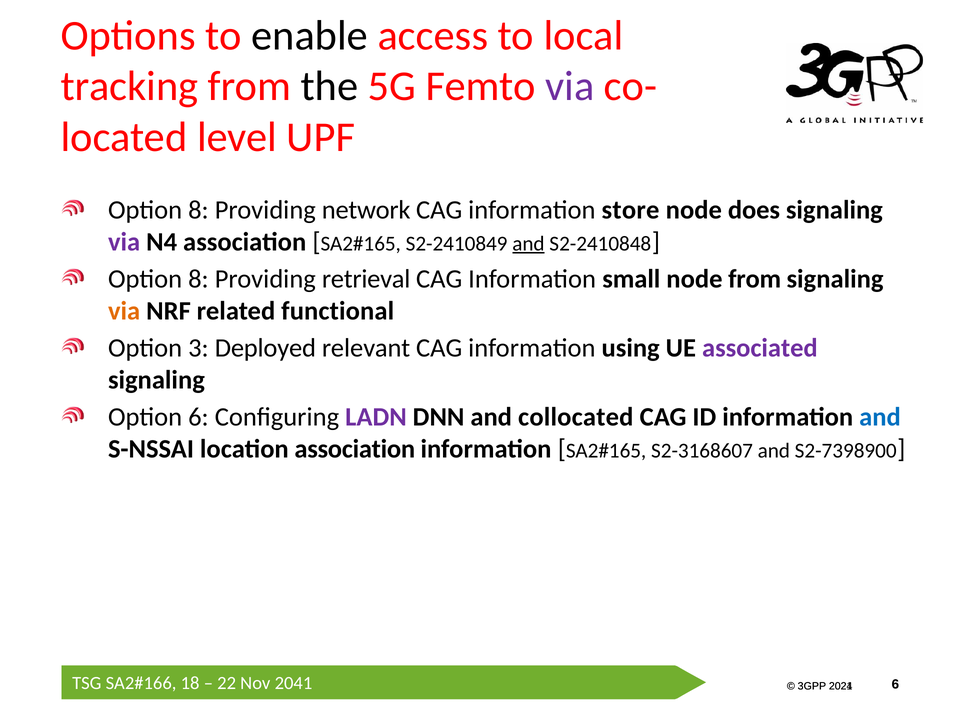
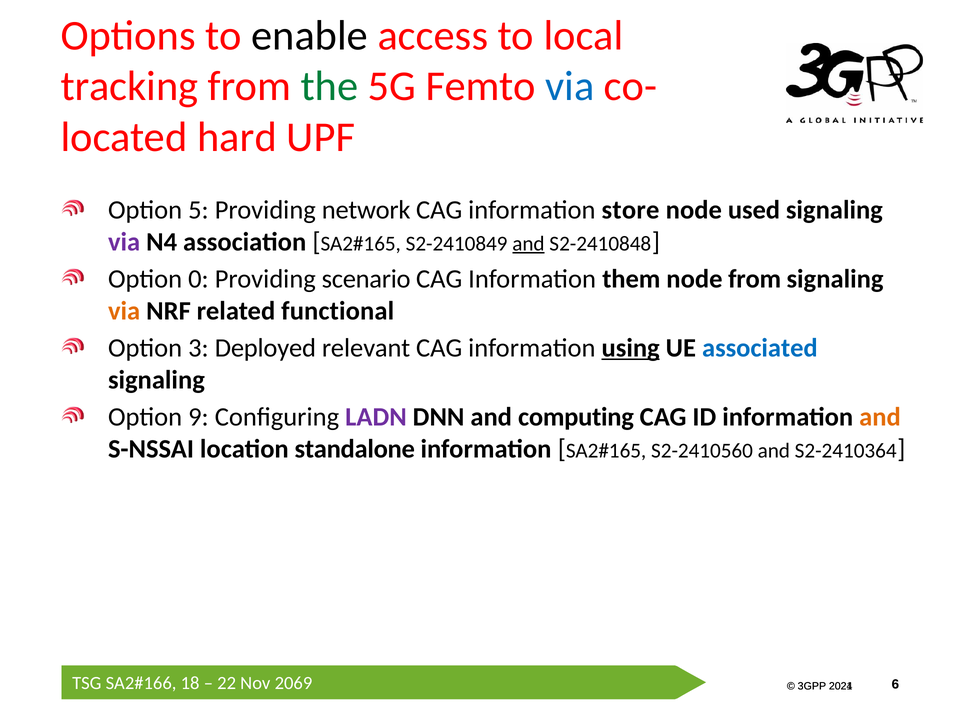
the colour: black -> green
via at (570, 86) colour: purple -> blue
level: level -> hard
8 at (198, 210): 8 -> 5
does: does -> used
8 at (198, 279): 8 -> 0
retrieval: retrieval -> scenario
small: small -> them
using underline: none -> present
associated colour: purple -> blue
Option 6: 6 -> 9
collocated: collocated -> computing
and at (880, 417) colour: blue -> orange
location association: association -> standalone
S2-3168607: S2-3168607 -> S2-2410560
S2-7398900: S2-7398900 -> S2-2410364
2041: 2041 -> 2069
